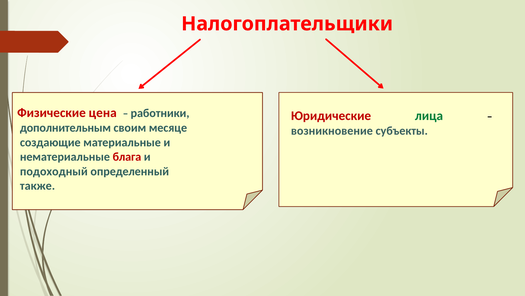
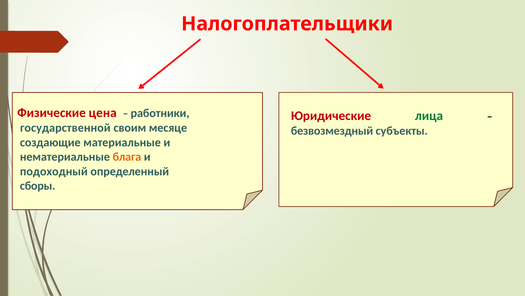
дополнительным: дополнительным -> государственной
возникновение: возникновение -> безвозмездный
блага colour: red -> orange
также: также -> сборы
